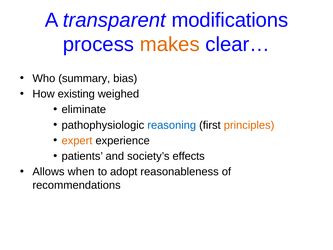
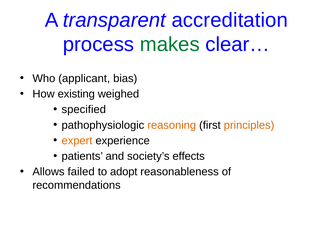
modifications: modifications -> accreditation
makes colour: orange -> green
summary: summary -> applicant
eliminate: eliminate -> specified
reasoning colour: blue -> orange
when: when -> failed
